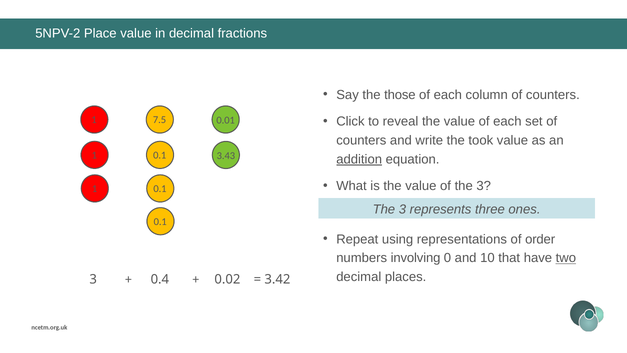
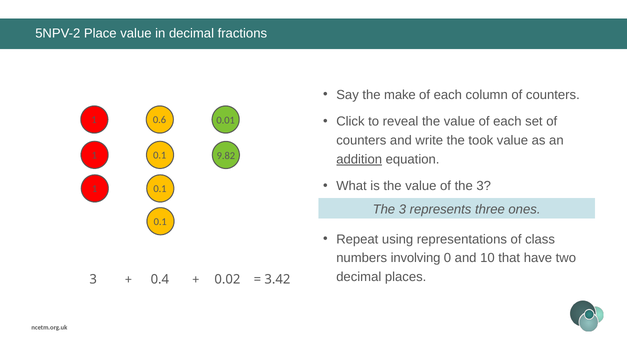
those: those -> make
7.5: 7.5 -> 0.6
3.43: 3.43 -> 9.82
order: order -> class
two underline: present -> none
